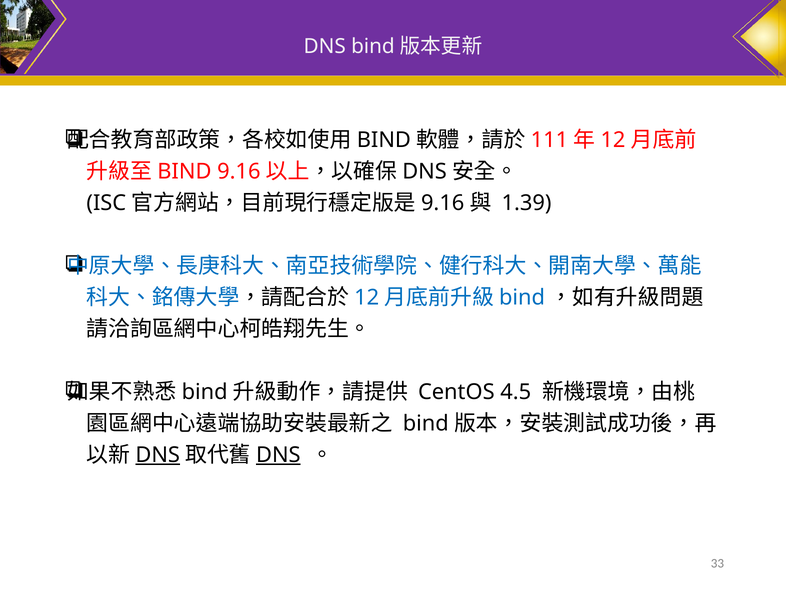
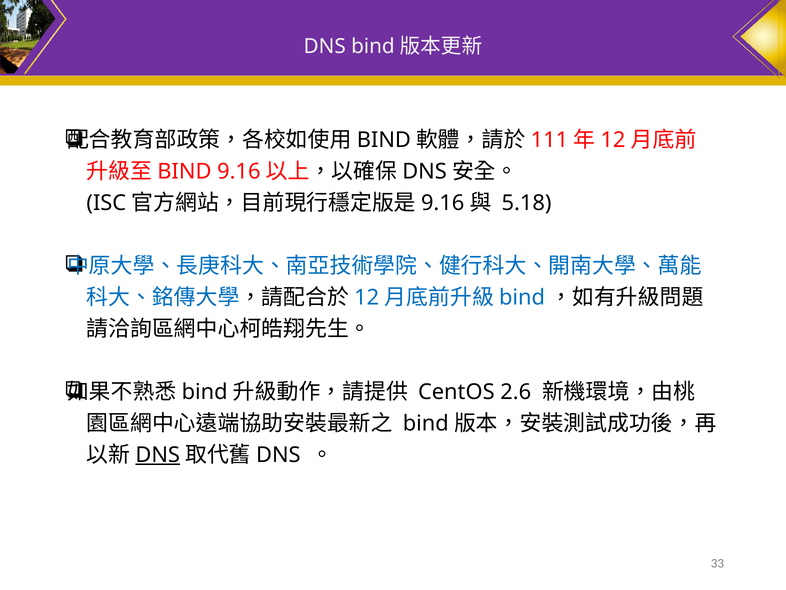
1.39: 1.39 -> 5.18
4.5: 4.5 -> 2.6
DNS at (278, 455) underline: present -> none
